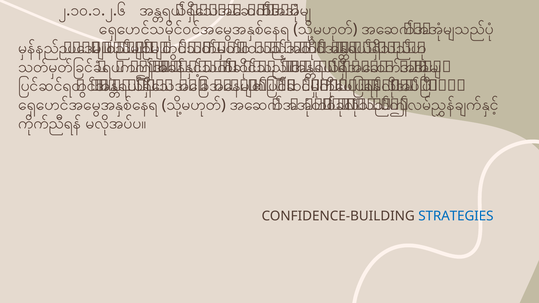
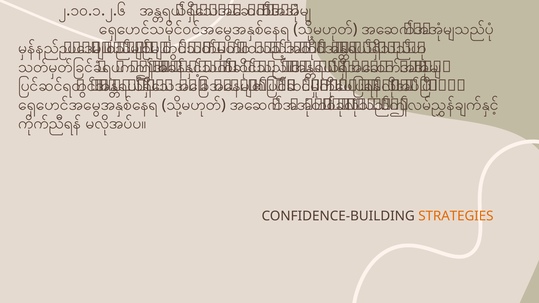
STRATEGIES colour: blue -> orange
